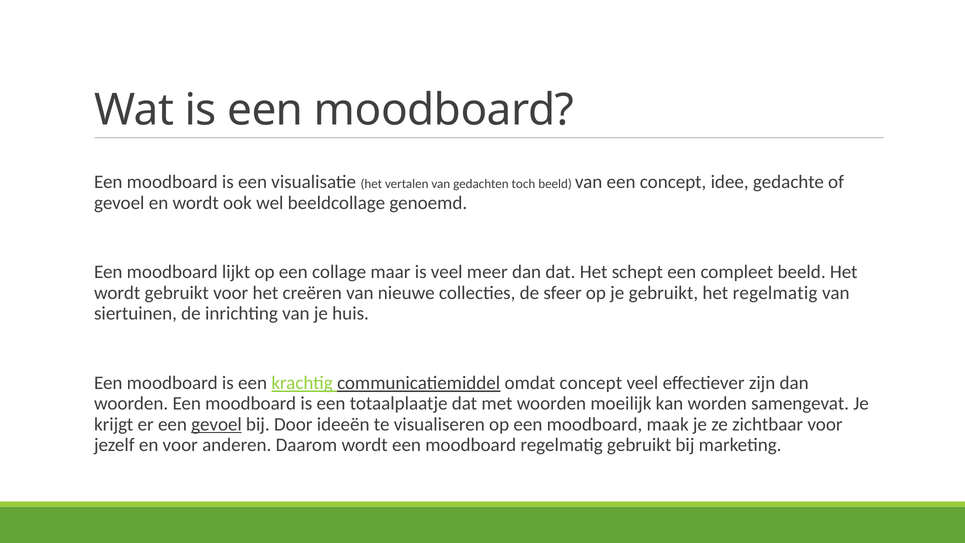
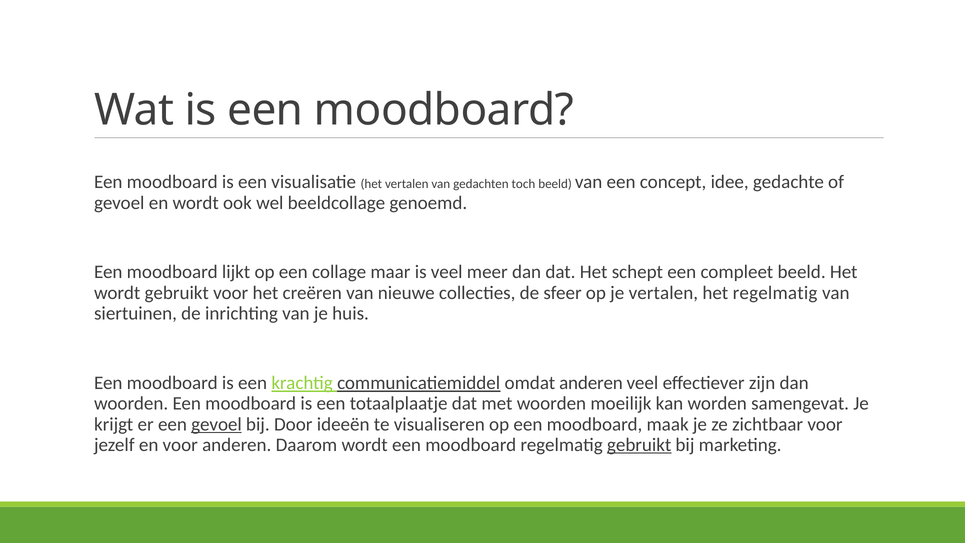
je gebruikt: gebruikt -> vertalen
omdat concept: concept -> anderen
gebruikt at (639, 445) underline: none -> present
